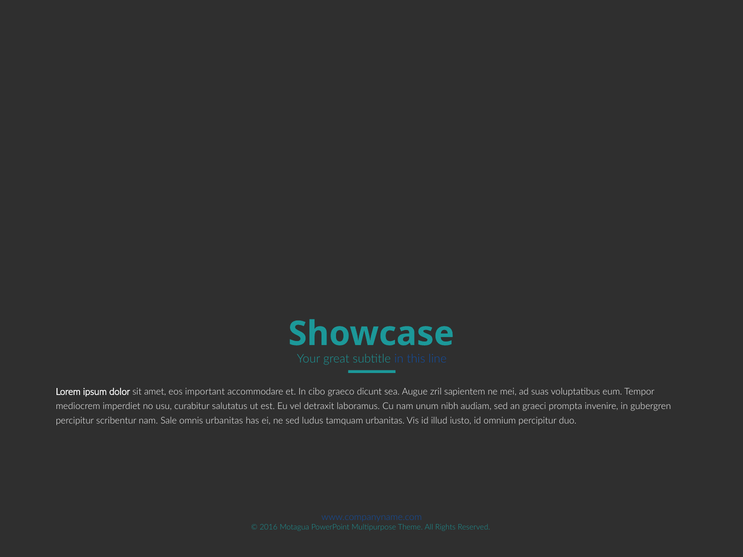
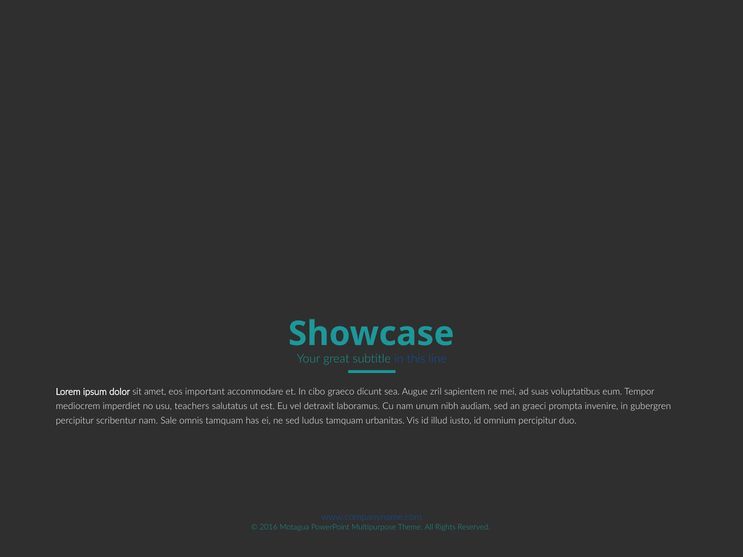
curabitur: curabitur -> teachers
omnis urbanitas: urbanitas -> tamquam
